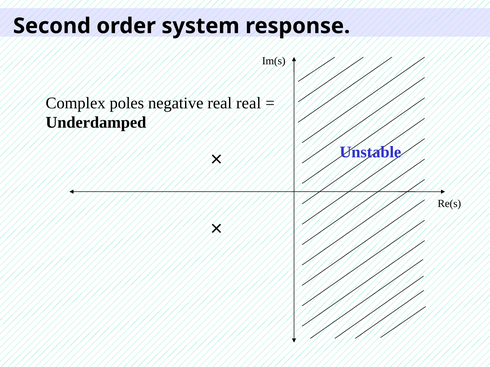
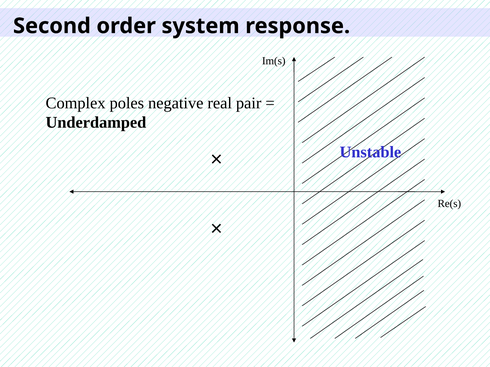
real real: real -> pair
